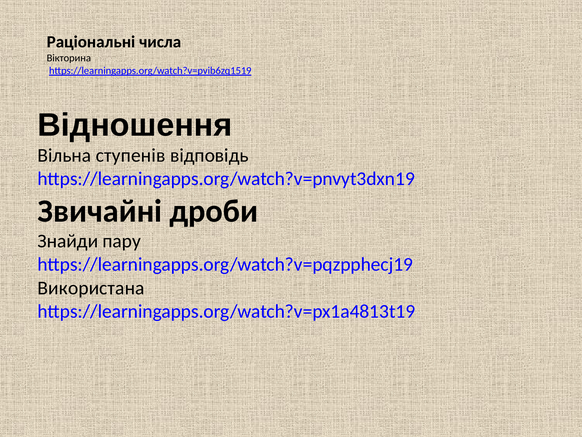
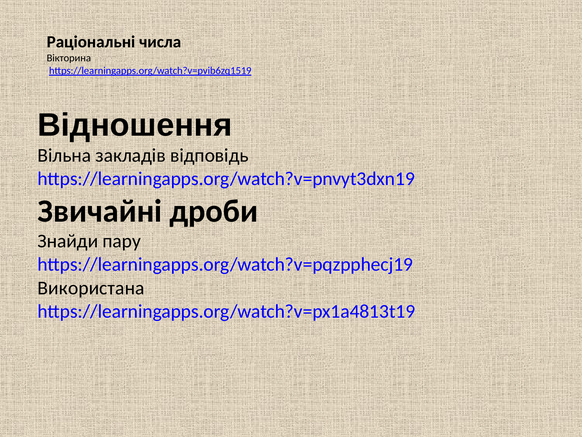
ступенів: ступенів -> закладів
